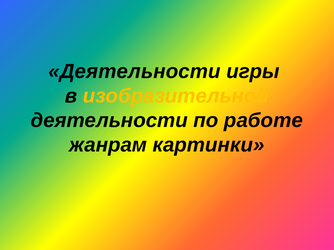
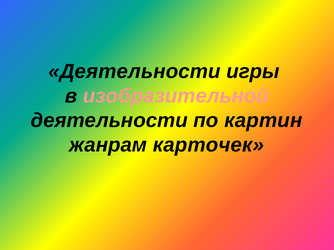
изобразительной colour: yellow -> pink
работе: работе -> картин
картинки: картинки -> карточек
